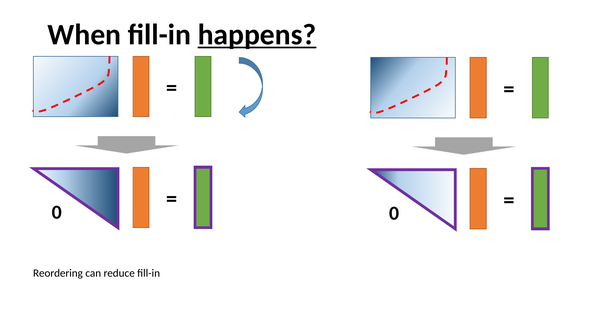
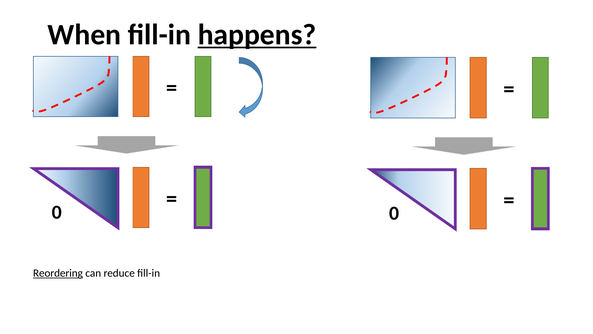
Reordering underline: none -> present
